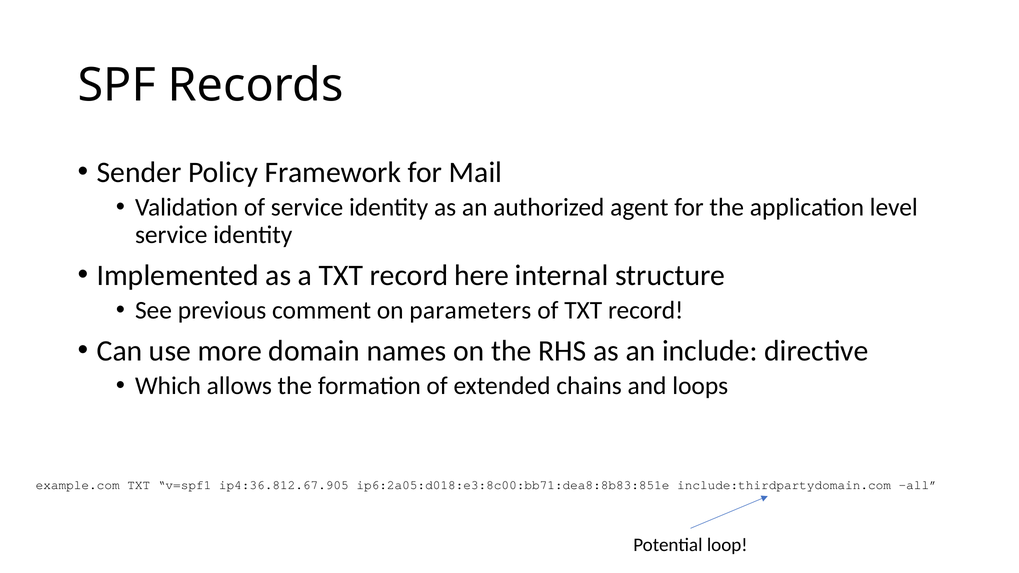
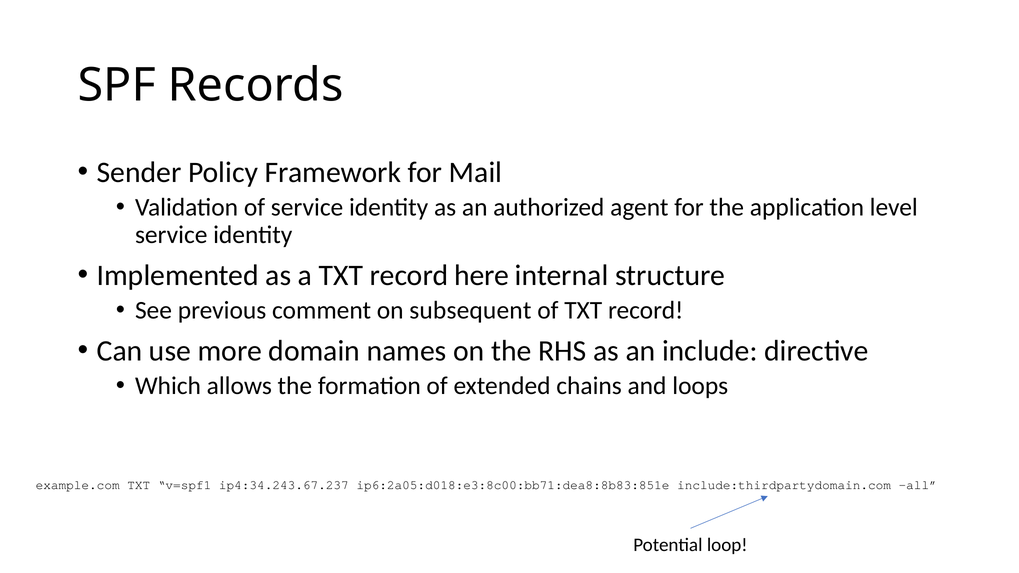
parameters: parameters -> subsequent
ip4:36.812.67.905: ip4:36.812.67.905 -> ip4:34.243.67.237
